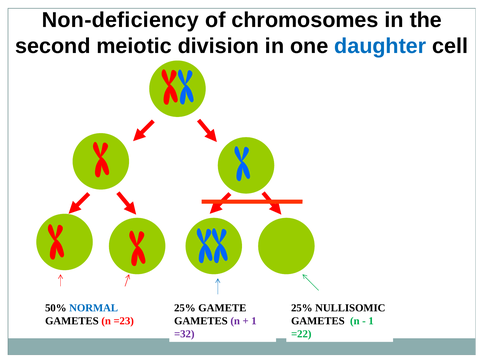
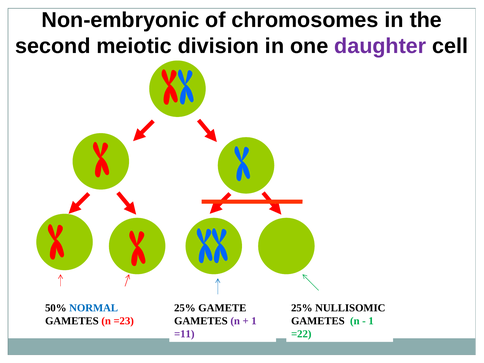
Non-deficiency: Non-deficiency -> Non-embryonic
daughter colour: blue -> purple
=32: =32 -> =11
